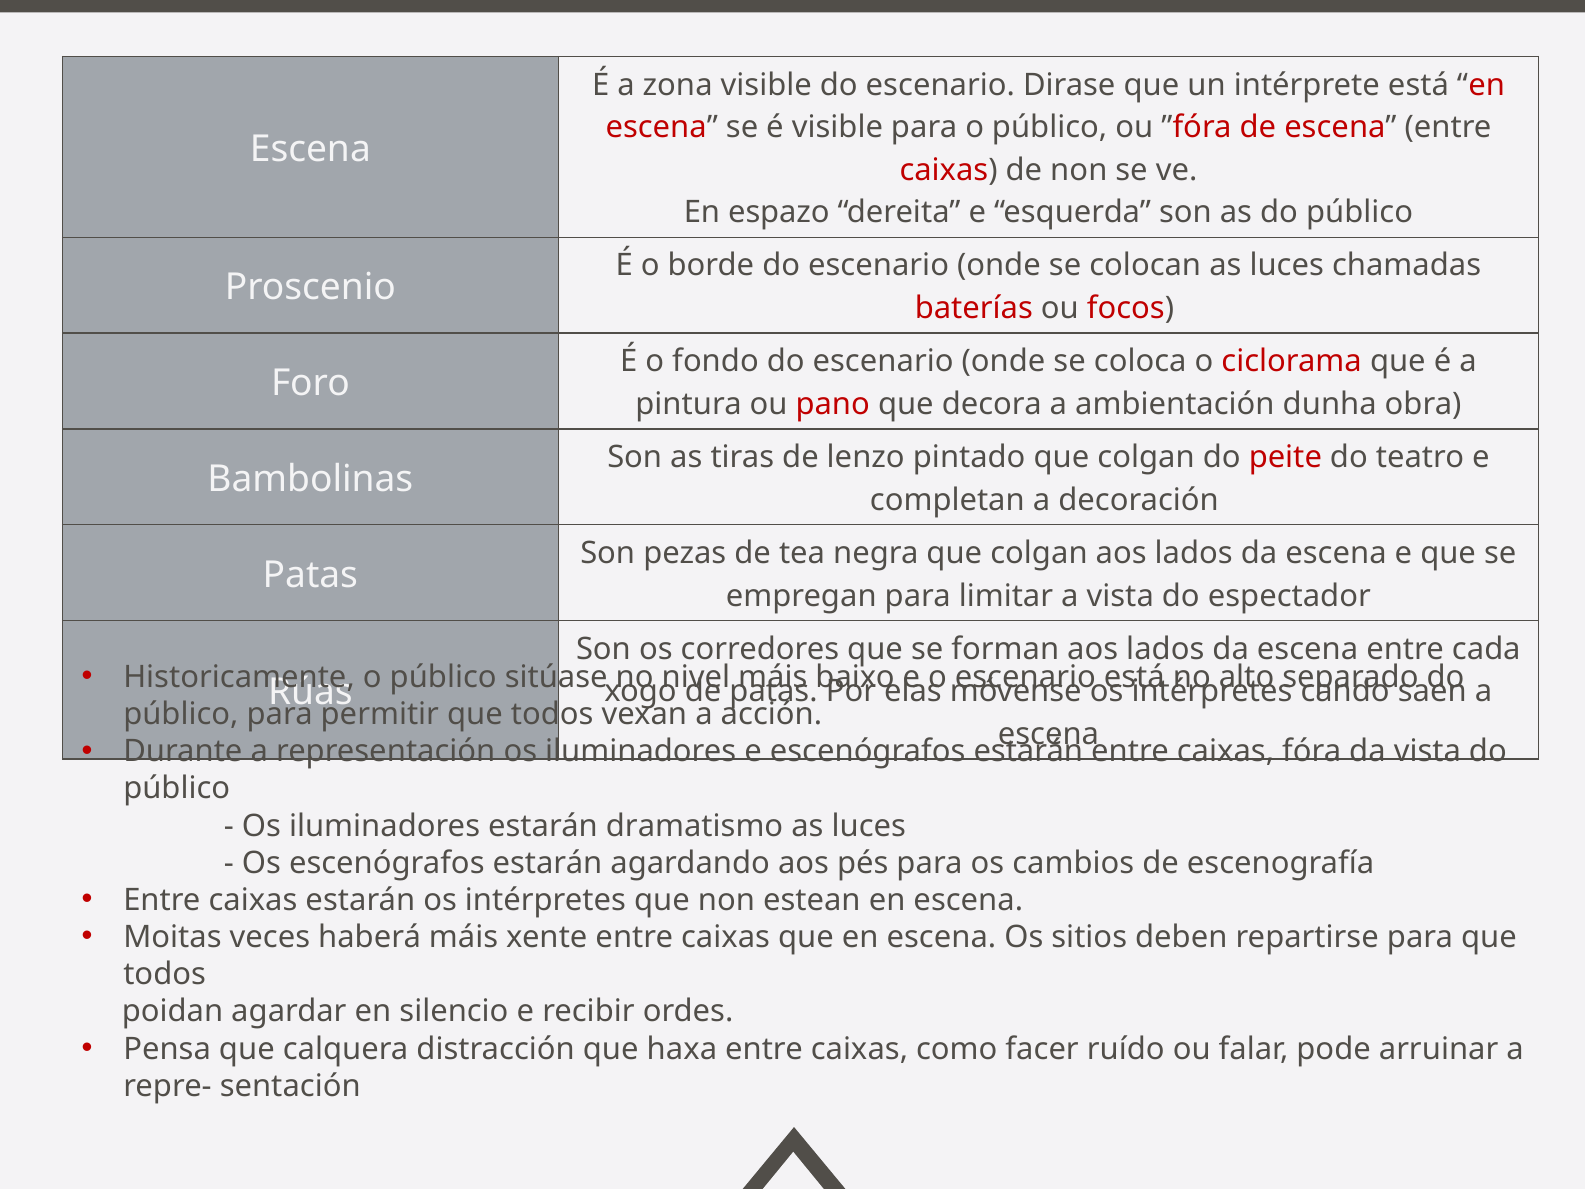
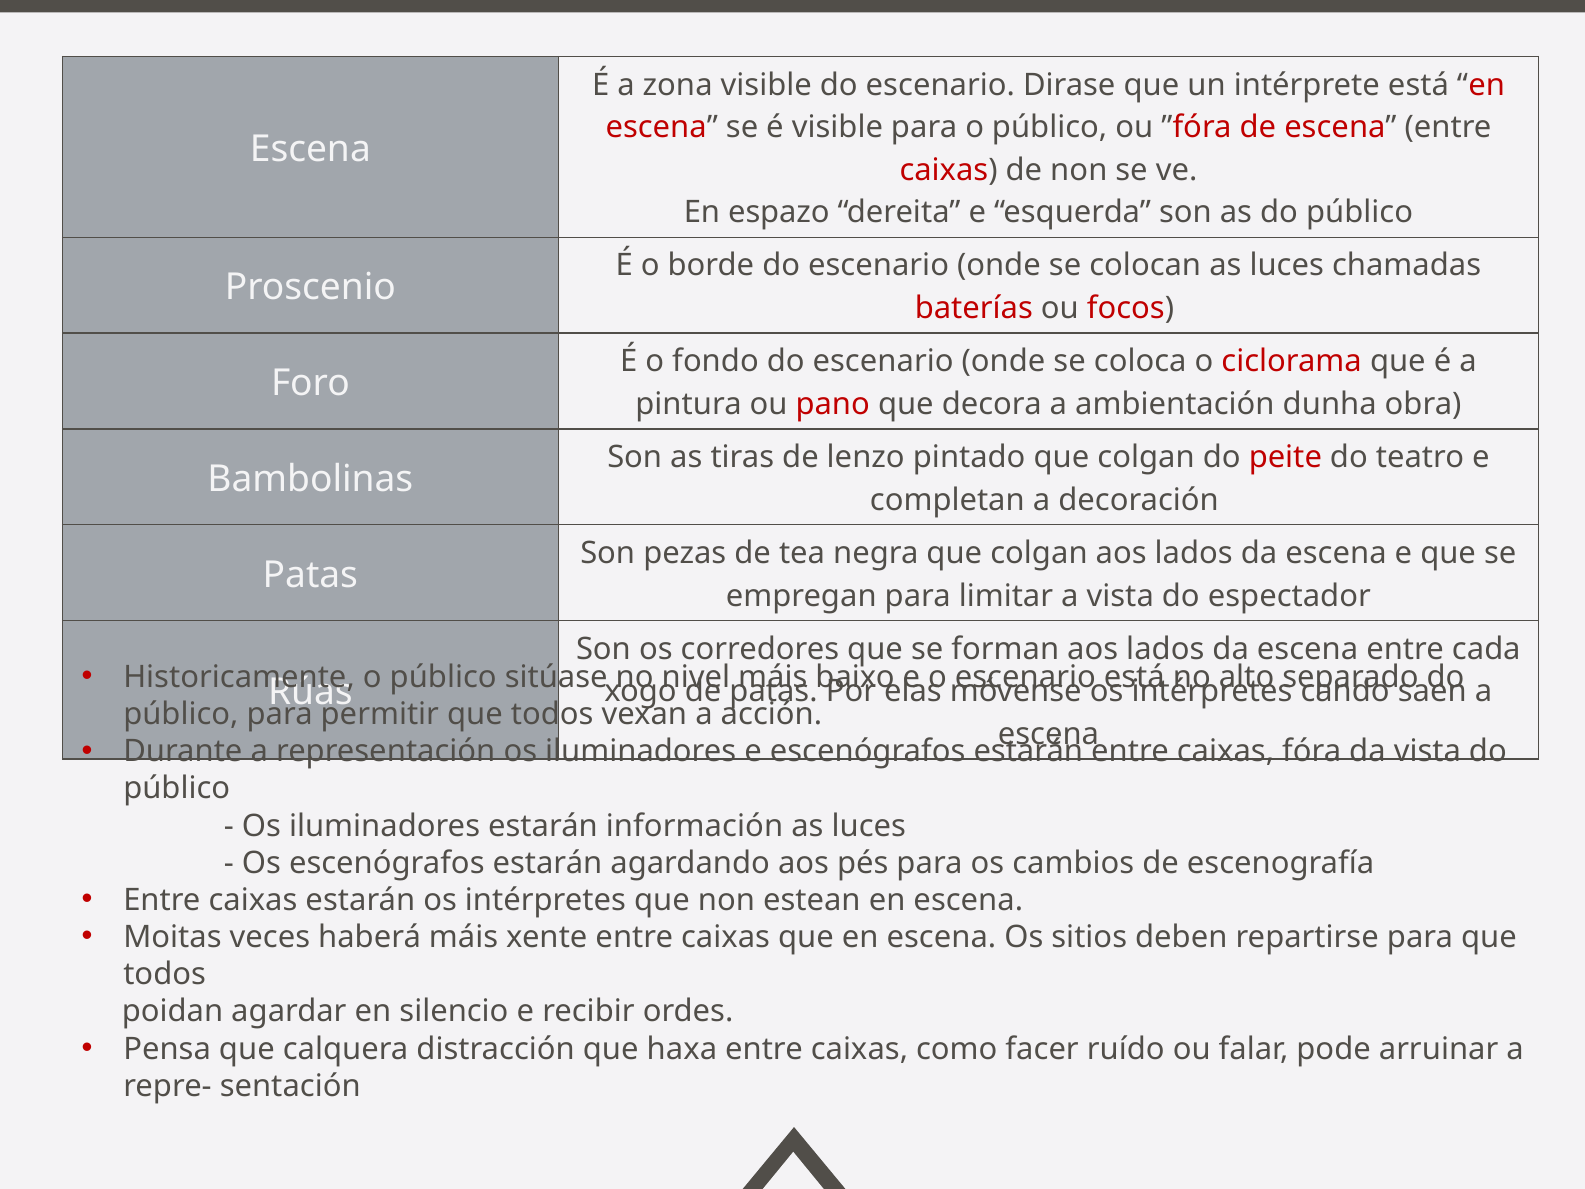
dramatismo: dramatismo -> información
